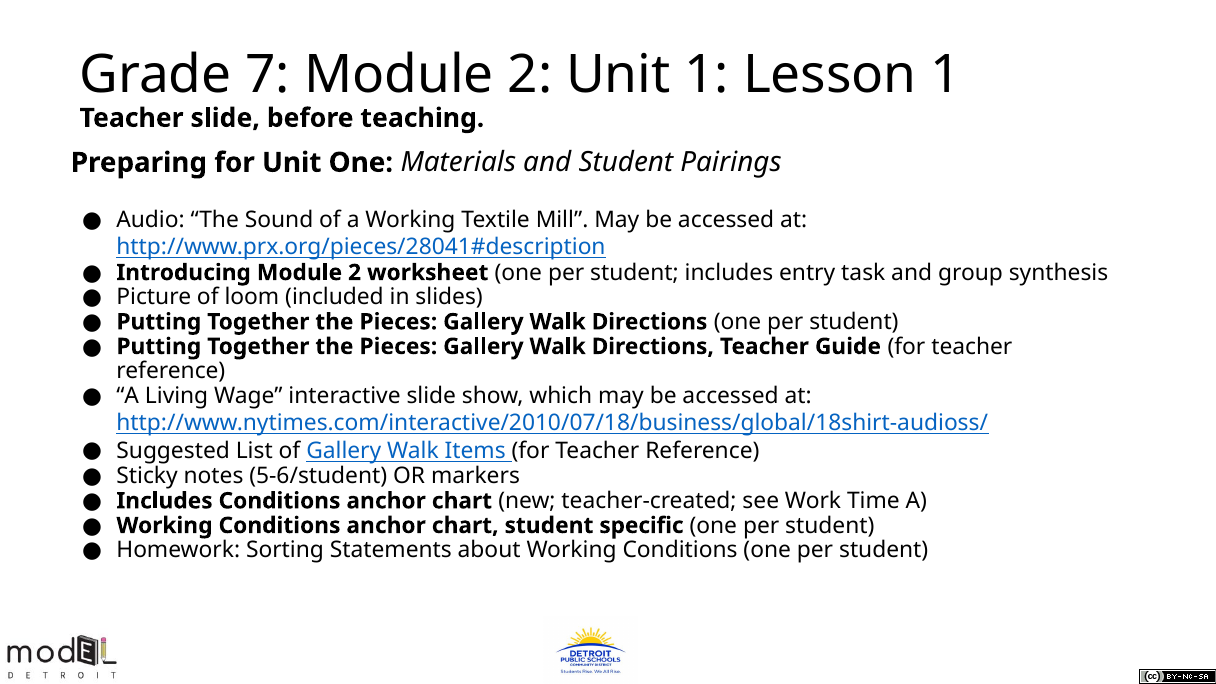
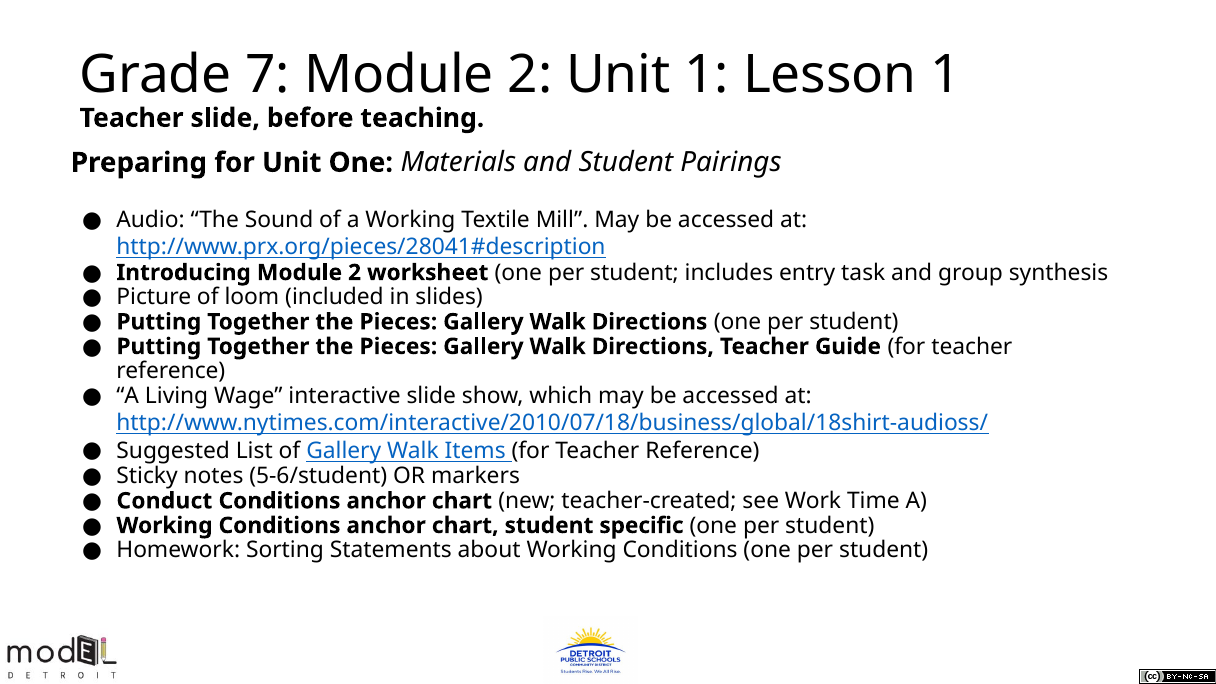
Includes at (165, 501): Includes -> Conduct
